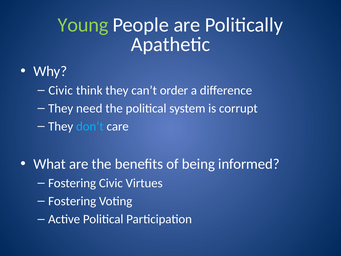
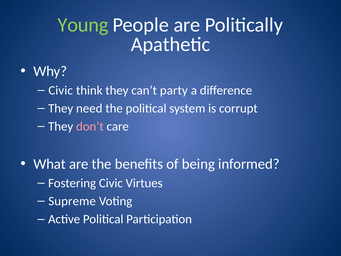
order: order -> party
don’t colour: light blue -> pink
Fostering at (72, 201): Fostering -> Supreme
